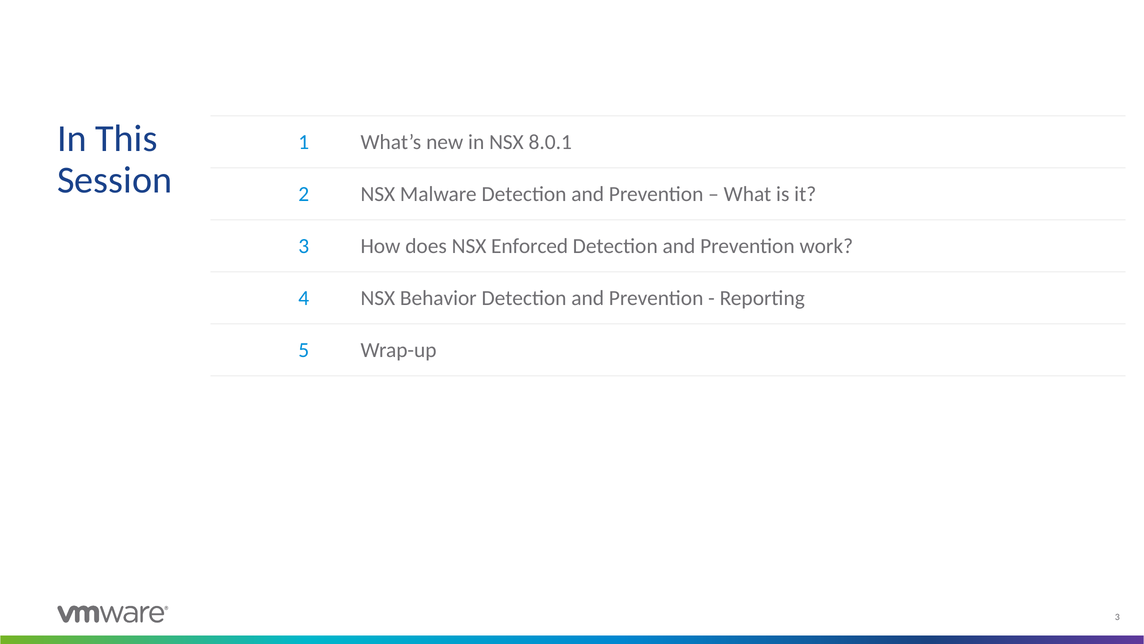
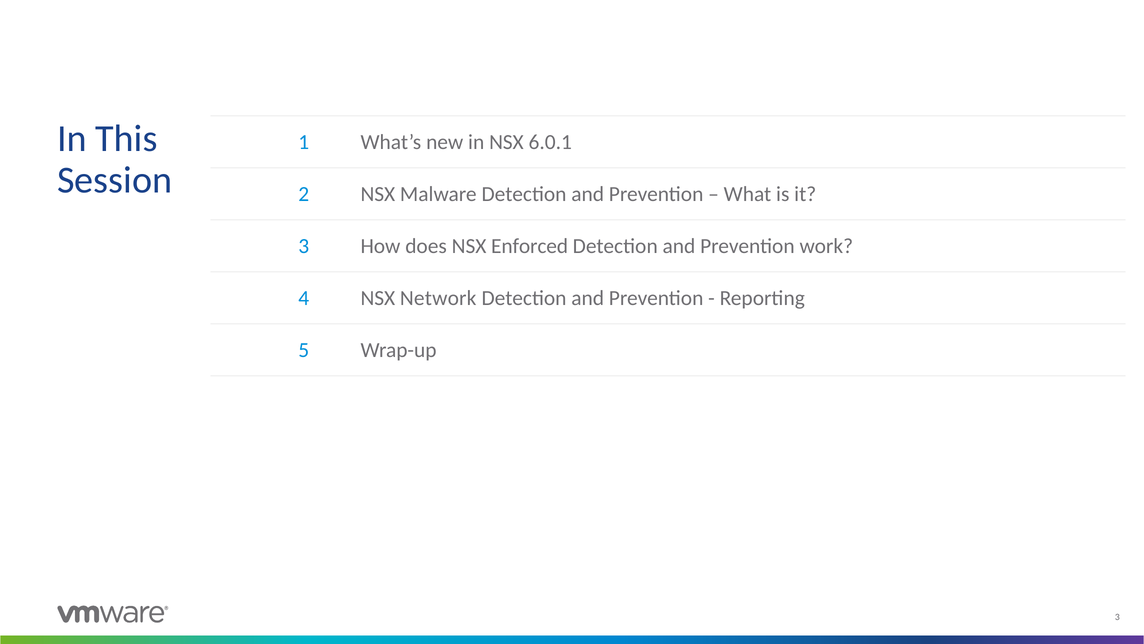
8.0.1: 8.0.1 -> 6.0.1
Behavior: Behavior -> Network
